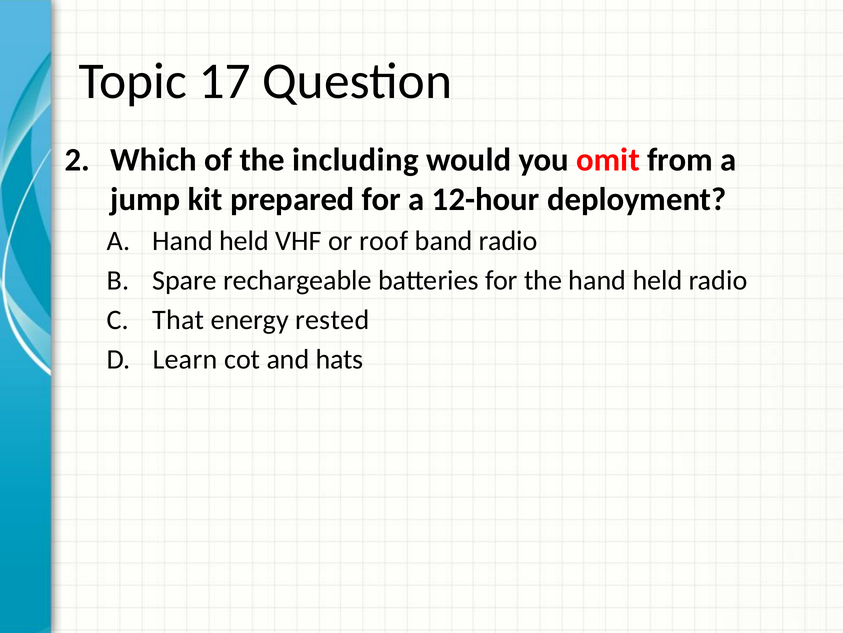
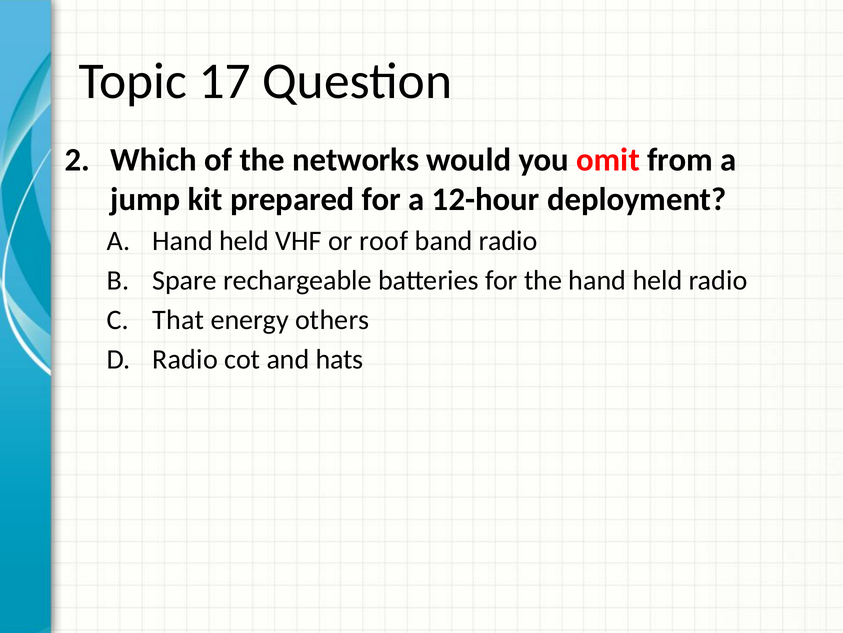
including: including -> networks
rested: rested -> others
Learn at (185, 359): Learn -> Radio
